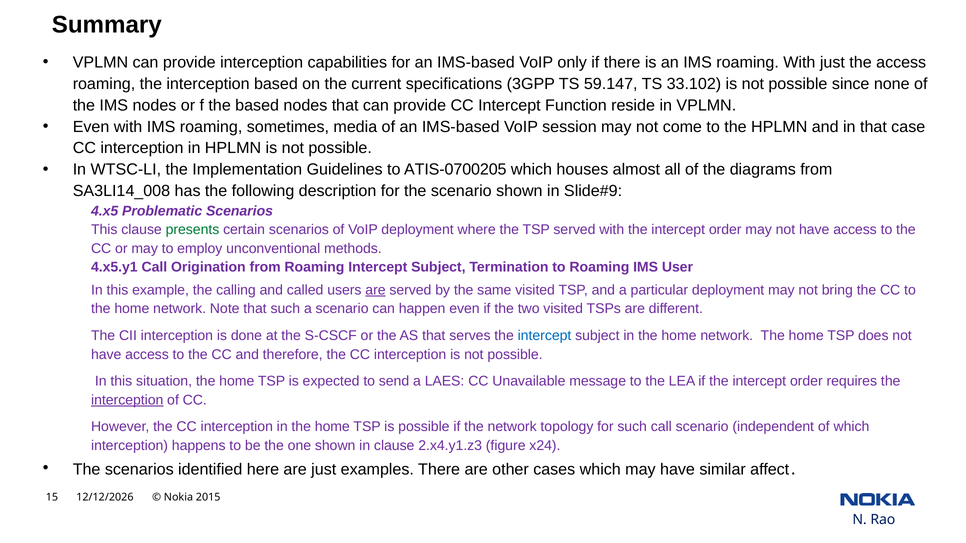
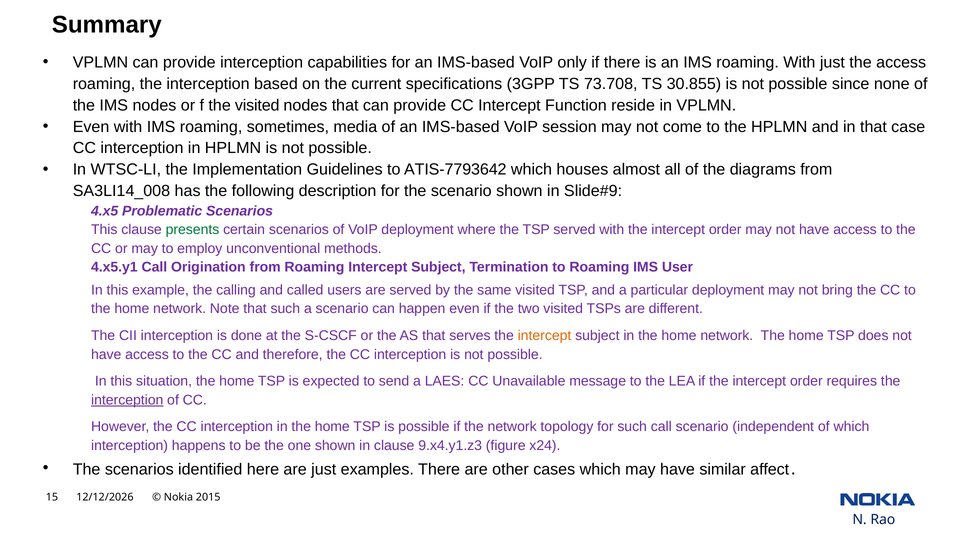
59.147: 59.147 -> 73.708
33.102: 33.102 -> 30.855
the based: based -> visited
ATIS-0700205: ATIS-0700205 -> ATIS-7793642
are at (375, 290) underline: present -> none
intercept at (545, 336) colour: blue -> orange
2.x4.y1.z3: 2.x4.y1.z3 -> 9.x4.y1.z3
